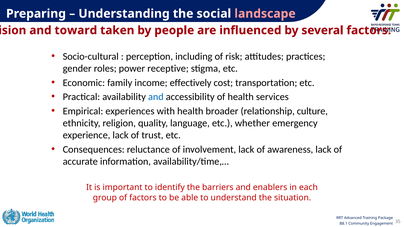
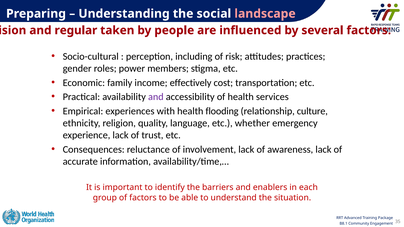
toward: toward -> regular
receptive: receptive -> members
and at (156, 97) colour: blue -> purple
broader: broader -> flooding
